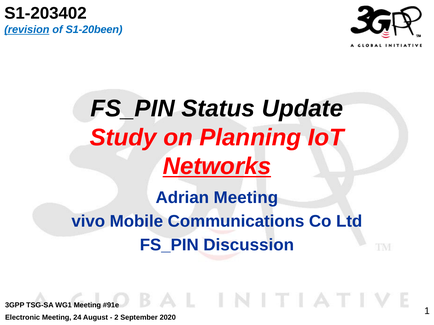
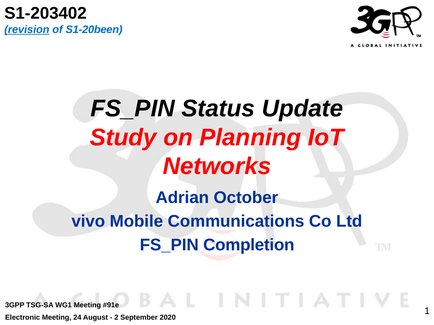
Networks underline: present -> none
Adrian Meeting: Meeting -> October
Discussion: Discussion -> Completion
